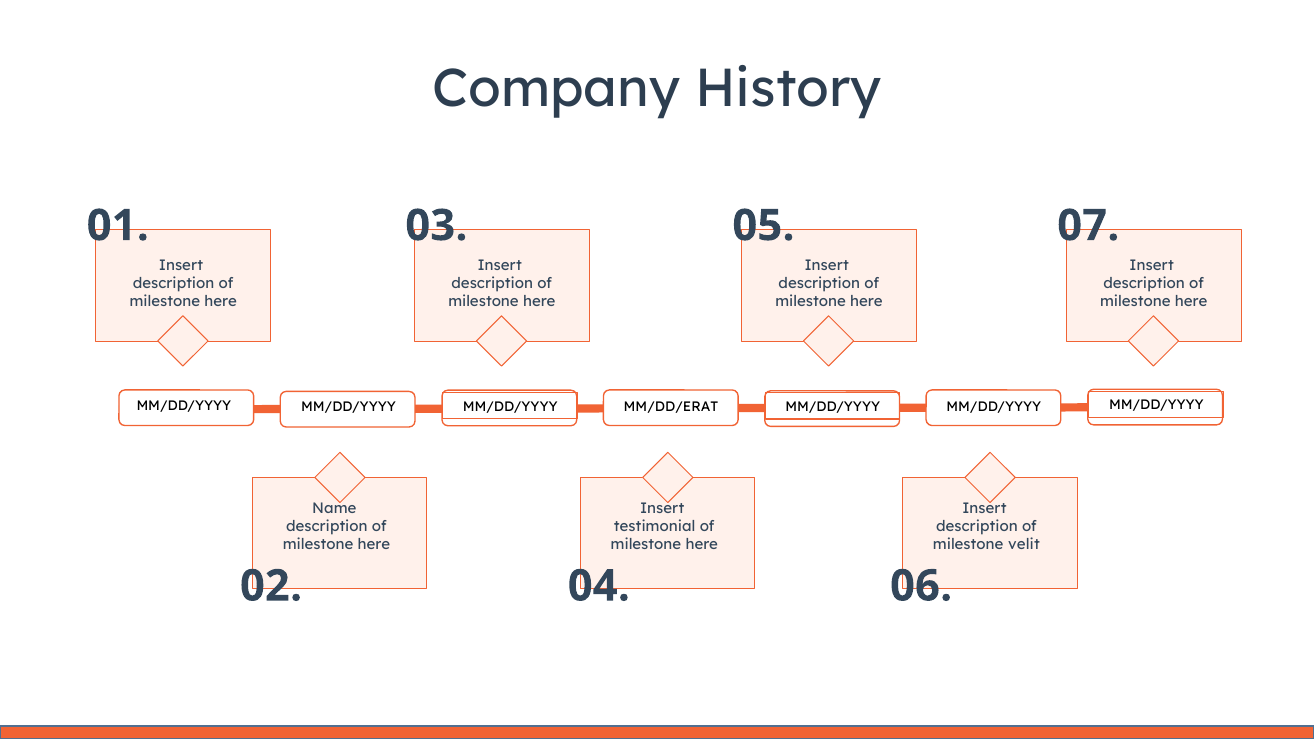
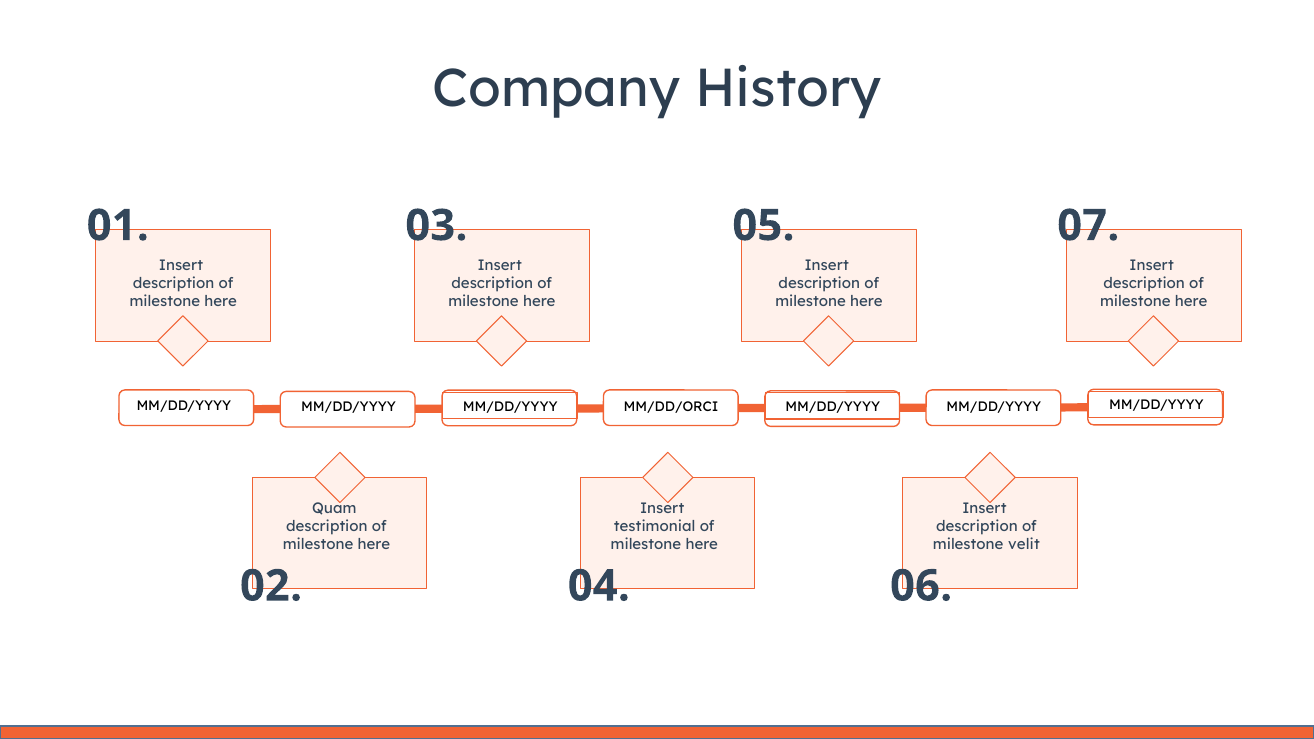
MM/DD/ERAT: MM/DD/ERAT -> MM/DD/ORCI
Name: Name -> Quam
